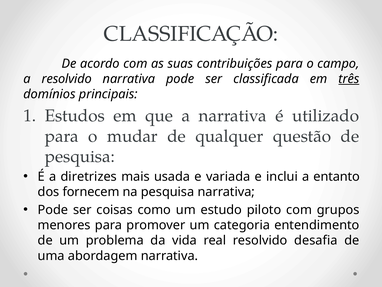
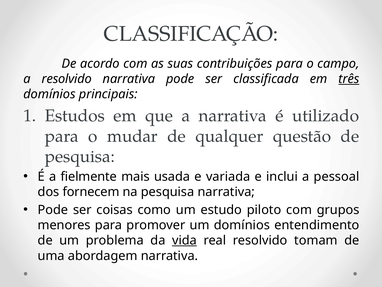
diretrizes: diretrizes -> fielmente
entanto: entanto -> pessoal
um categoria: categoria -> domínios
vida underline: none -> present
desafia: desafia -> tomam
